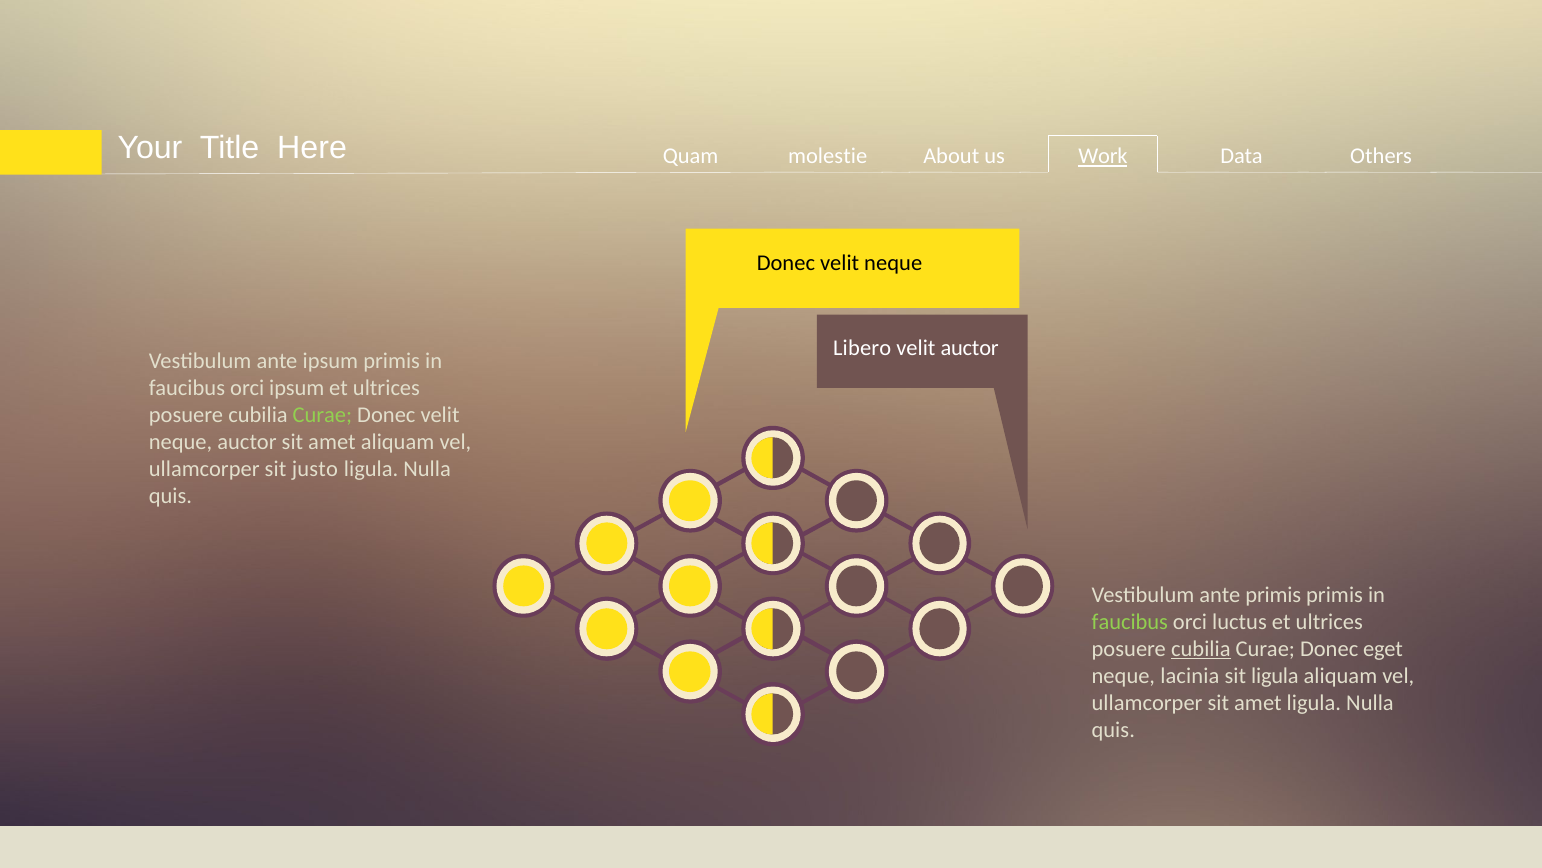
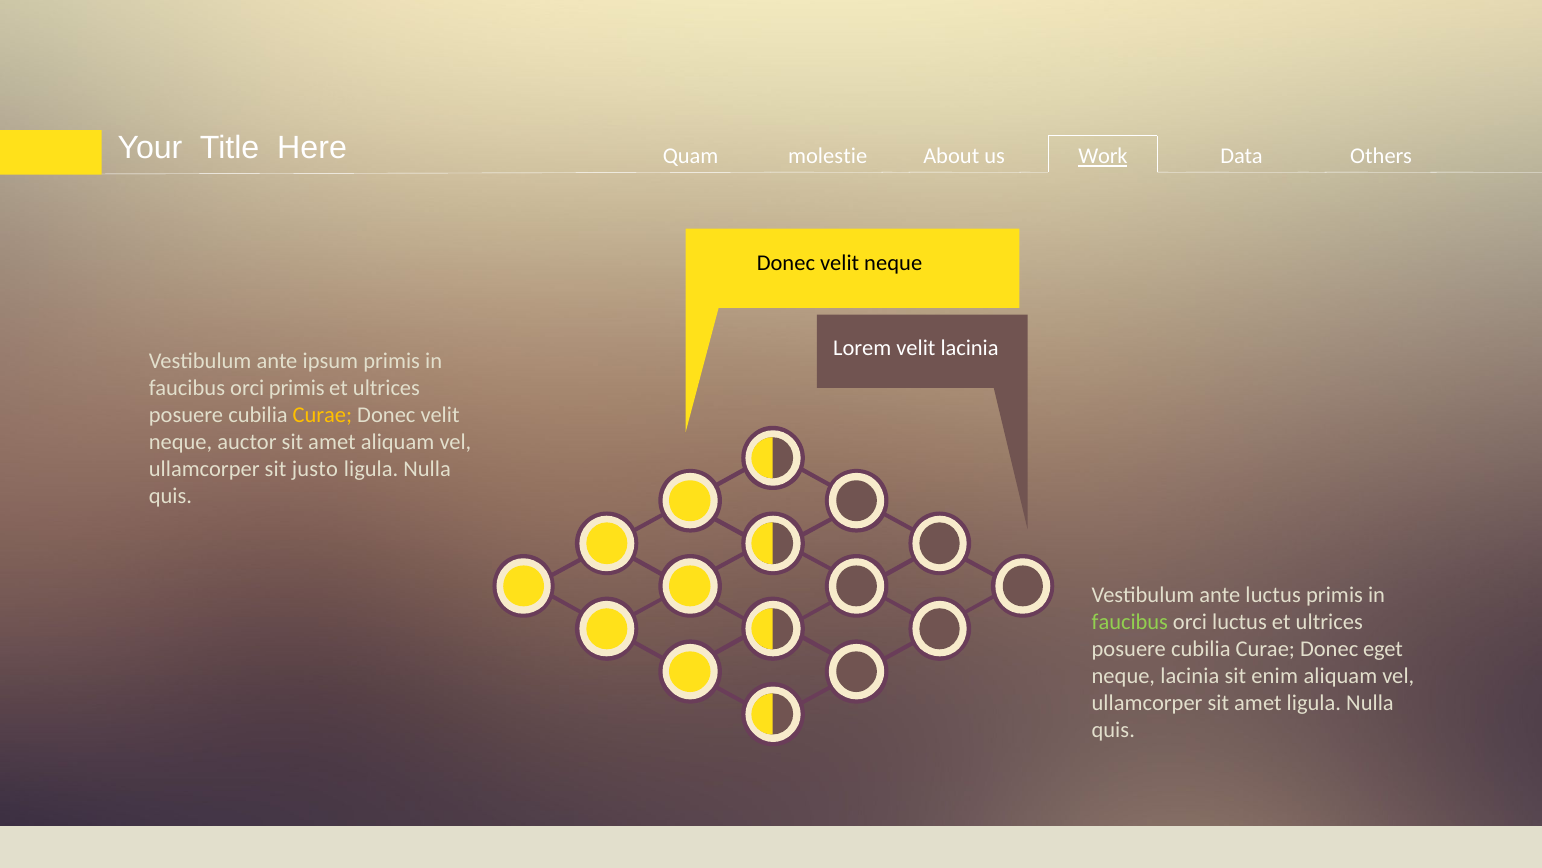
Libero: Libero -> Lorem
velit auctor: auctor -> lacinia
orci ipsum: ipsum -> primis
Curae at (322, 415) colour: light green -> yellow
ante primis: primis -> luctus
cubilia at (1201, 648) underline: present -> none
sit ligula: ligula -> enim
